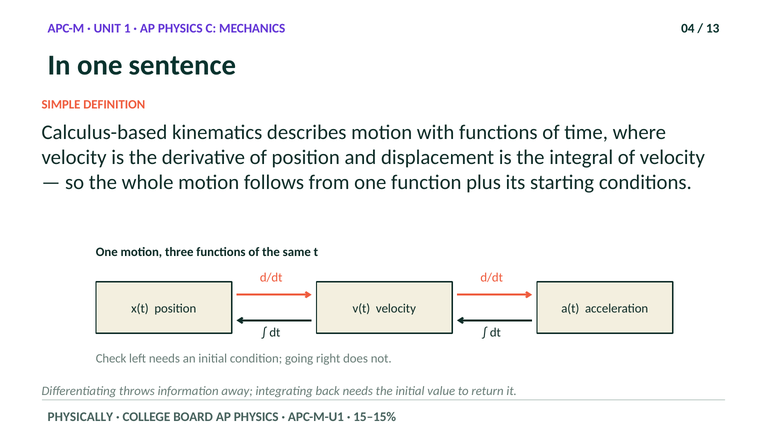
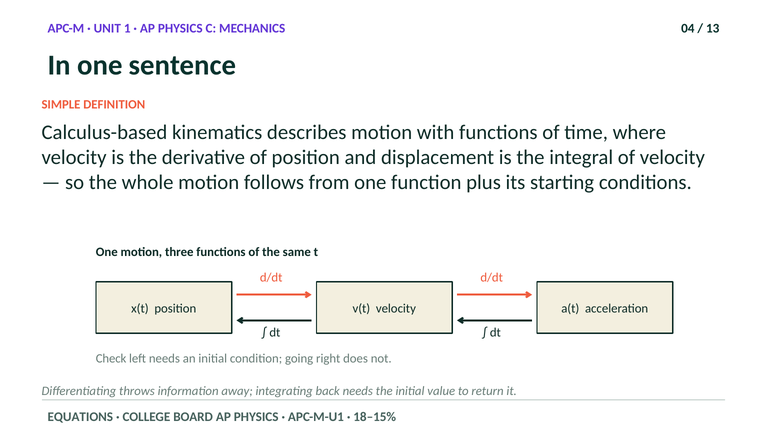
PHYSICALLY: PHYSICALLY -> EQUATIONS
15–15%: 15–15% -> 18–15%
